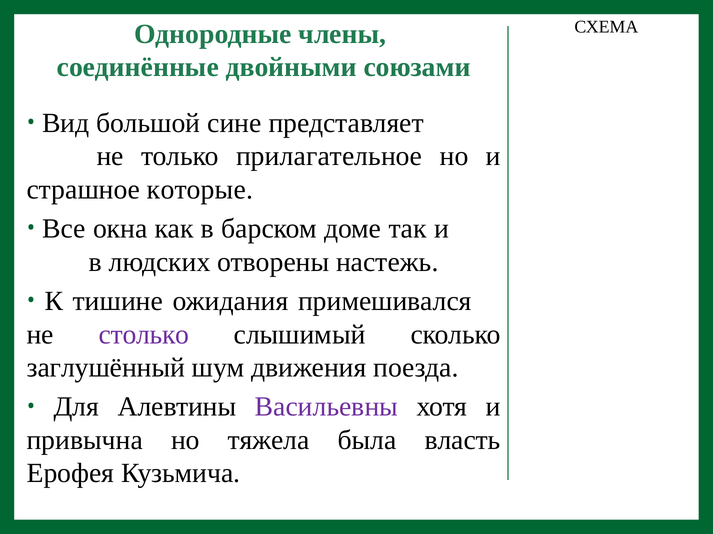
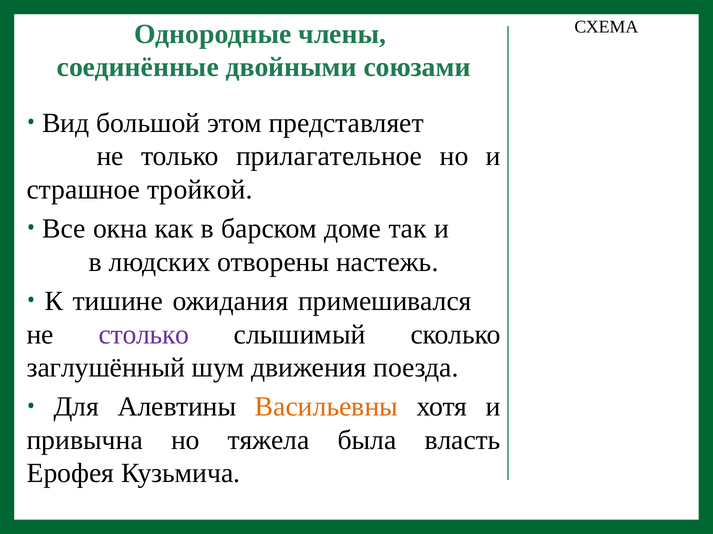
сине: сине -> этом
которые: которые -> тройкой
Васильевны colour: purple -> orange
